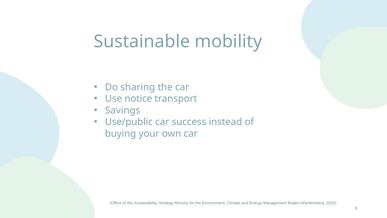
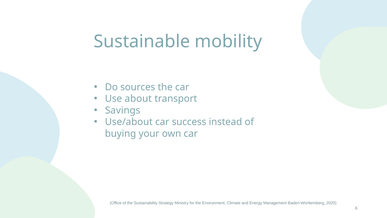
sharing: sharing -> sources
notice: notice -> about
Use/public: Use/public -> Use/about
